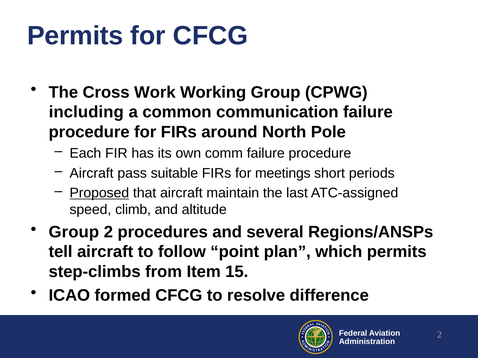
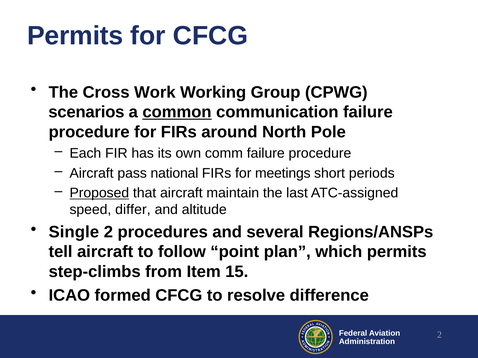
including: including -> scenarios
common underline: none -> present
suitable: suitable -> national
climb: climb -> differ
Group at (74, 232): Group -> Single
